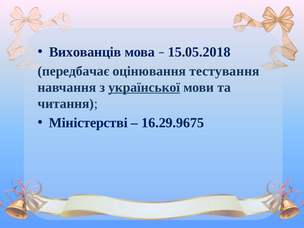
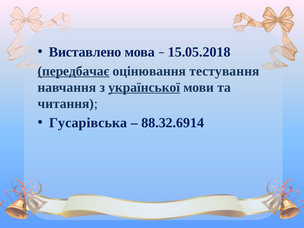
Вихованців: Вихованців -> Виставлено
передбачає underline: none -> present
Міністерстві: Міністерстві -> Гусарівська
16.29.9675: 16.29.9675 -> 88.32.6914
